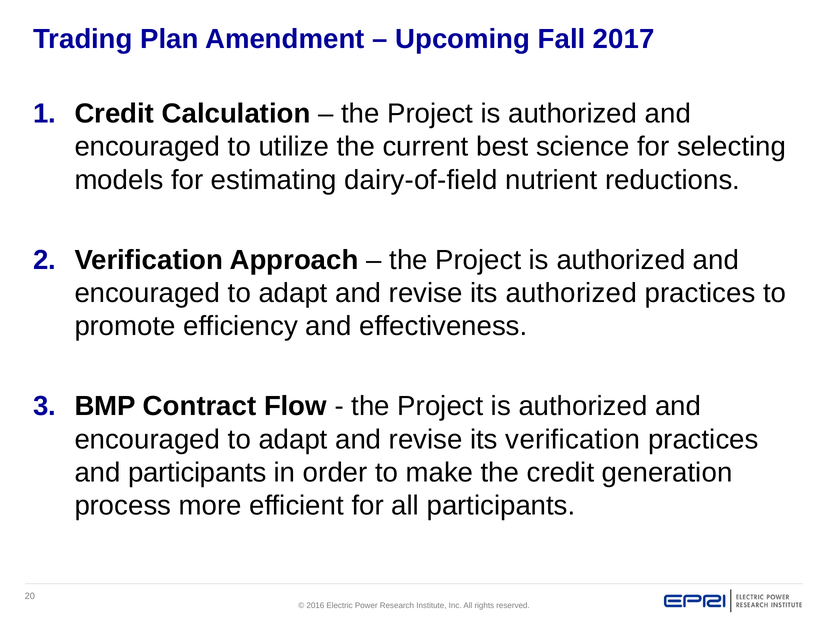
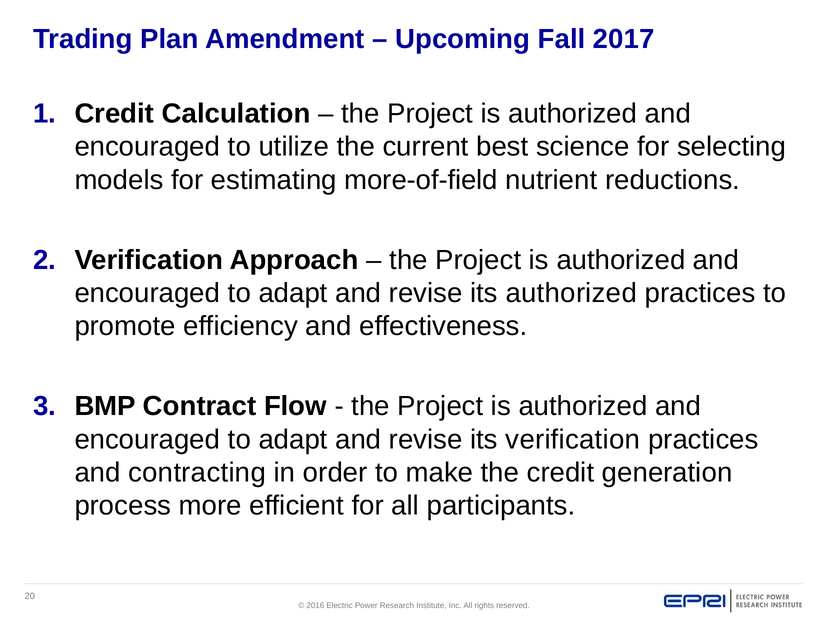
dairy-of-field: dairy-of-field -> more-of-field
and participants: participants -> contracting
